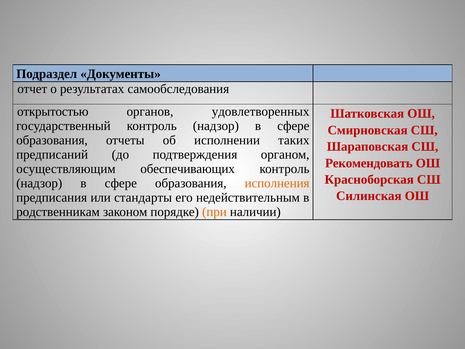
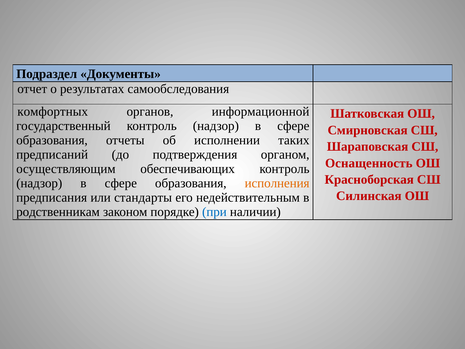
открытостью: открытостью -> комфортных
удовлетворенных: удовлетворенных -> информационной
Рекомендовать: Рекомендовать -> Оснащенность
при colour: orange -> blue
